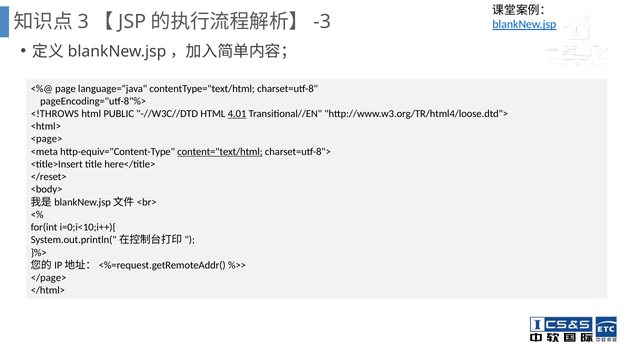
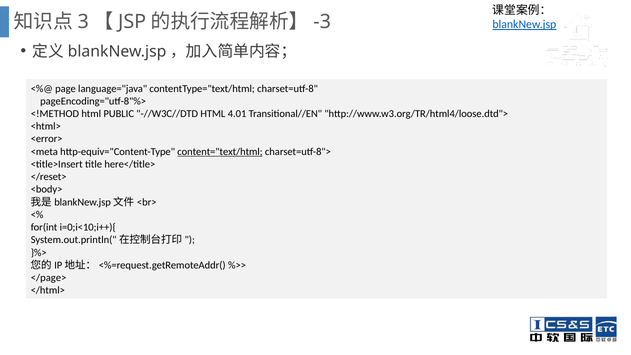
<!THROWS: <!THROWS -> <!METHOD
4.01 underline: present -> none
<page>: <page> -> <error>
